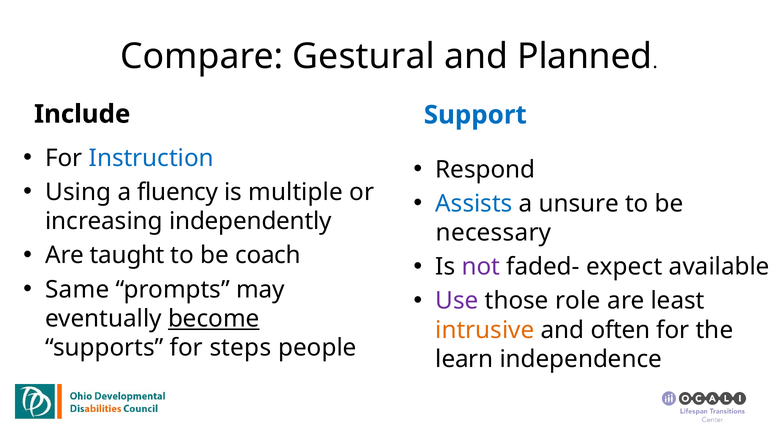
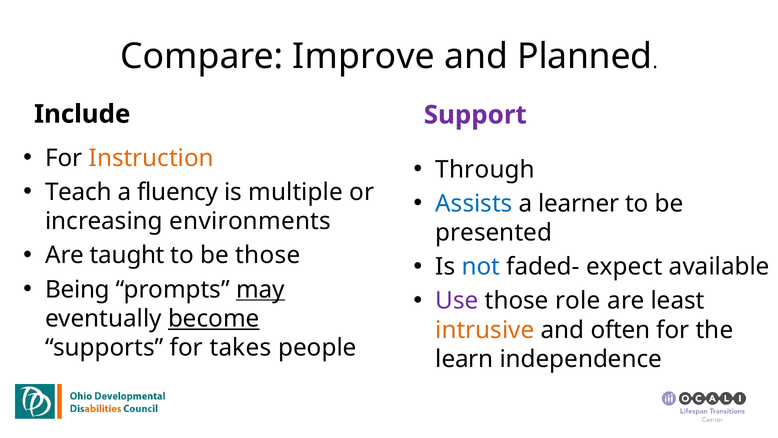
Gestural: Gestural -> Improve
Support colour: blue -> purple
Instruction colour: blue -> orange
Respond: Respond -> Through
Using: Using -> Teach
unsure: unsure -> learner
independently: independently -> environments
necessary: necessary -> presented
be coach: coach -> those
not colour: purple -> blue
Same: Same -> Being
may underline: none -> present
steps: steps -> takes
